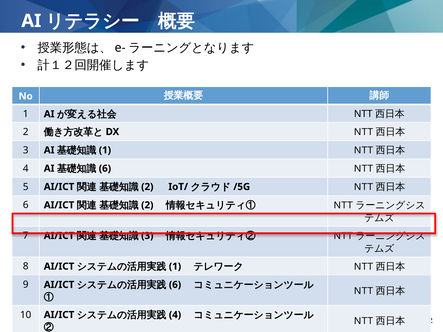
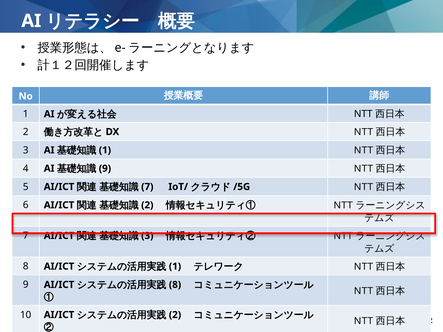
6 at (105, 169): 6 -> 9
2 at (147, 187): 2 -> 7
6 at (175, 285): 6 -> 8
4 at (175, 315): 4 -> 2
